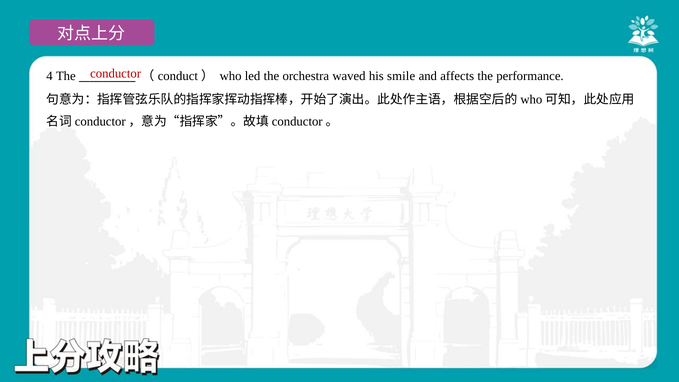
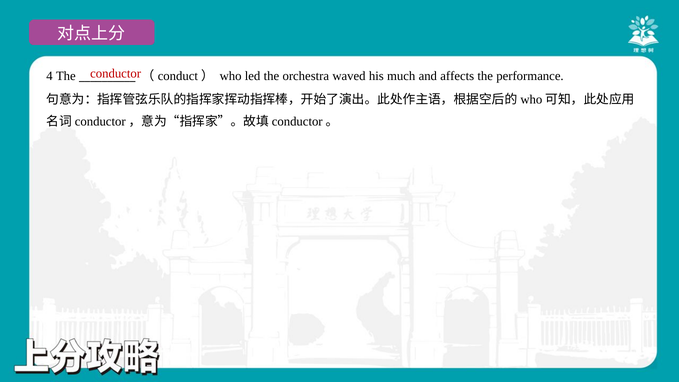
smile: smile -> much
